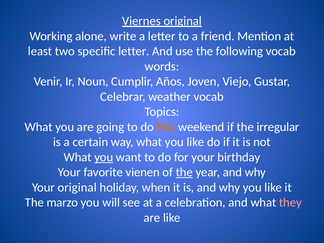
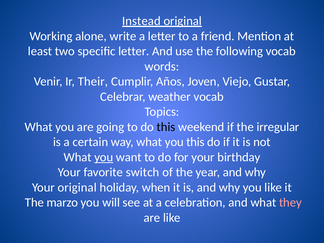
Viernes: Viernes -> Instead
Noun: Noun -> Their
this at (166, 127) colour: orange -> black
what you like: like -> this
vienen: vienen -> switch
the at (184, 172) underline: present -> none
